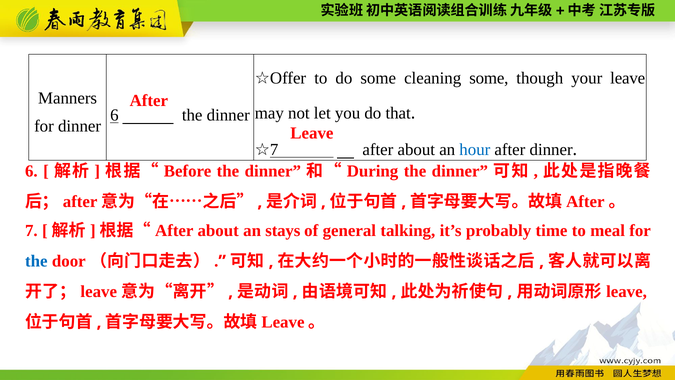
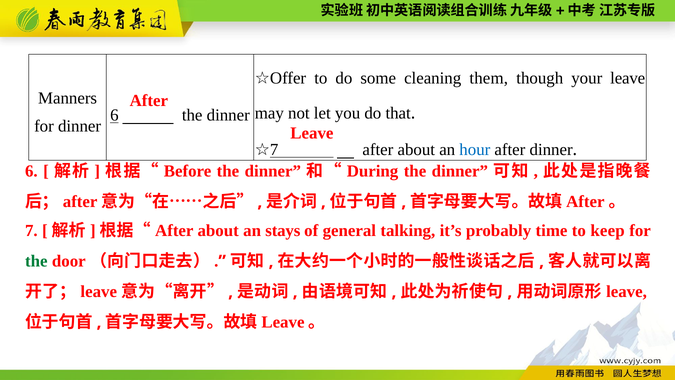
cleaning some: some -> them
meal: meal -> keep
the at (36, 261) colour: blue -> green
